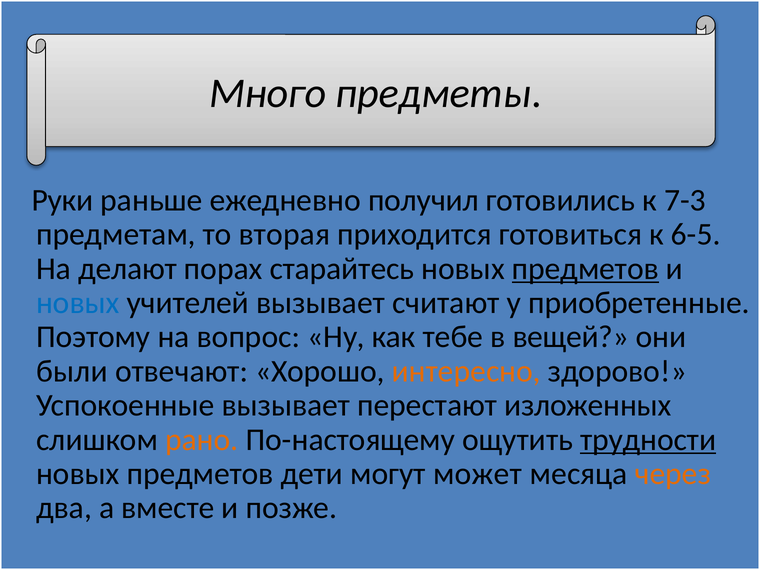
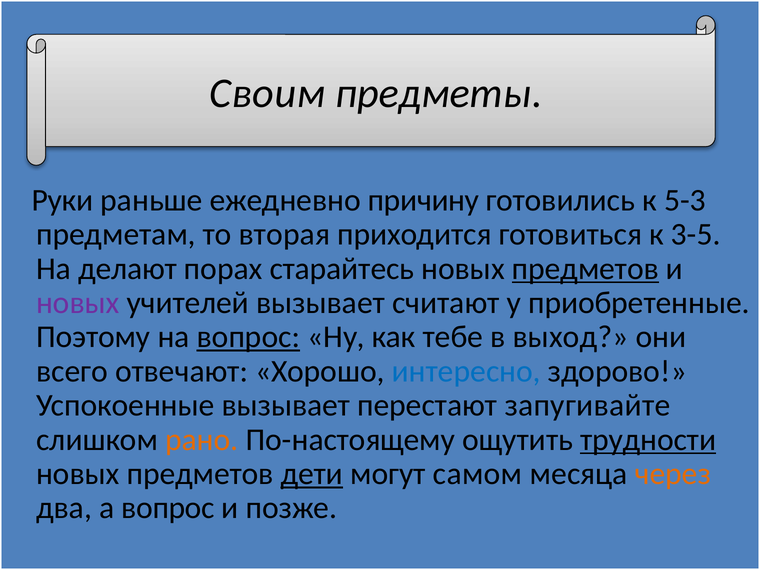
Много: Много -> Своим
получил: получил -> причину
7-3: 7-3 -> 5-3
6-5: 6-5 -> 3-5
новых at (78, 303) colour: blue -> purple
вопрос at (248, 337) underline: none -> present
вещей: вещей -> выход
были: были -> всего
интересно colour: orange -> blue
изложенных: изложенных -> запугивайте
дети underline: none -> present
может: может -> самом
а вместе: вместе -> вопрос
